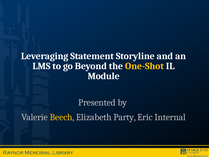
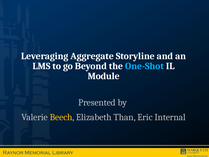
Statement: Statement -> Aggregate
One-Shot colour: yellow -> light blue
Party: Party -> Than
